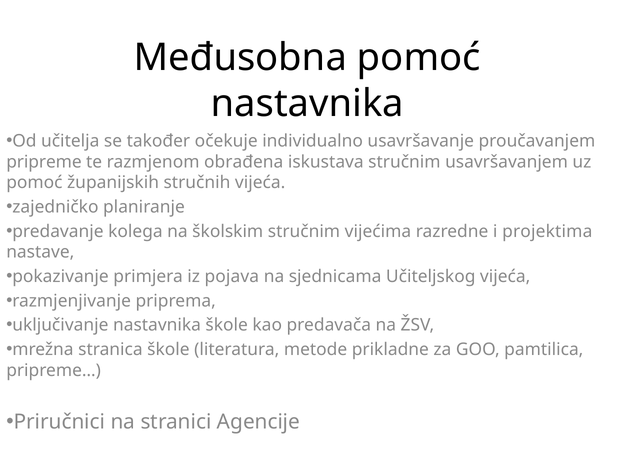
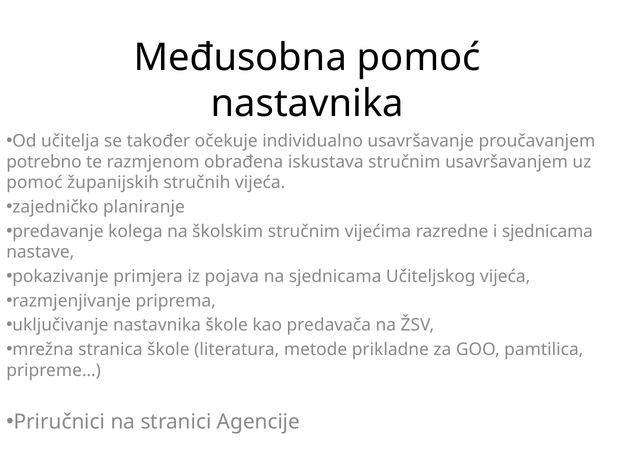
pripreme: pripreme -> potrebno
i projektima: projektima -> sjednicama
